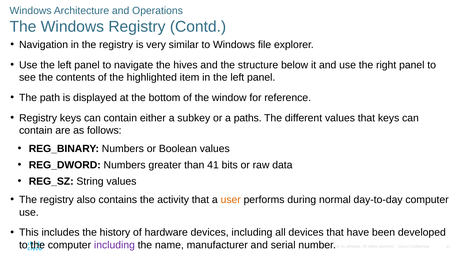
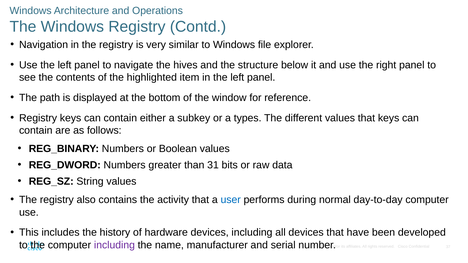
paths: paths -> types
41: 41 -> 31
user colour: orange -> blue
